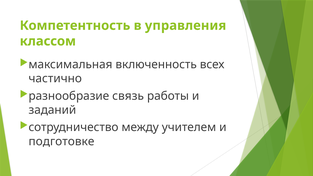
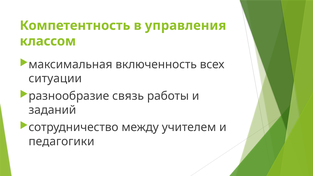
частично: частично -> ситуации
подготовке: подготовке -> педагогики
